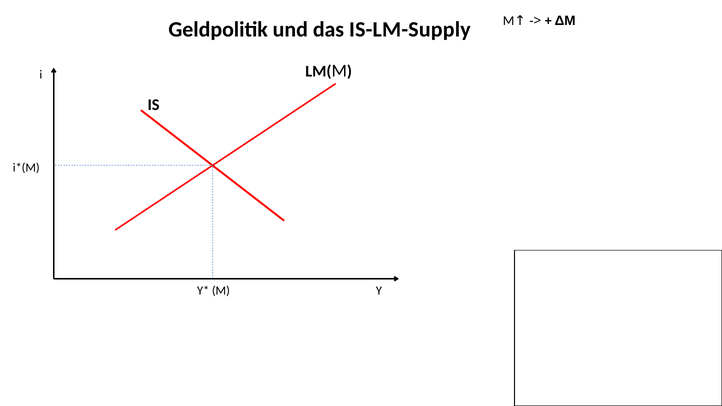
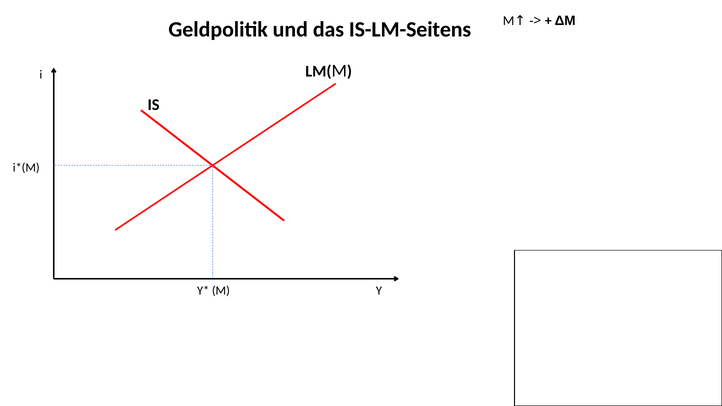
IS-LM-Supply: IS-LM-Supply -> IS-LM-Seitens
